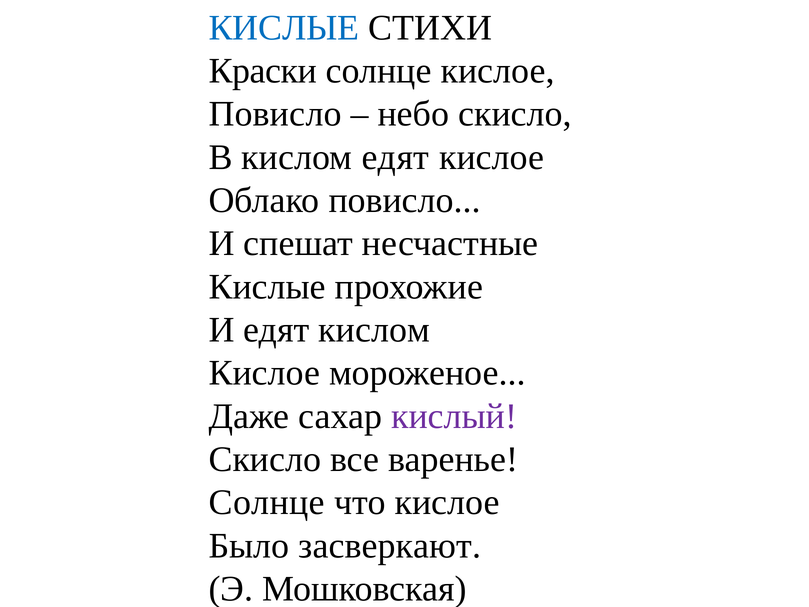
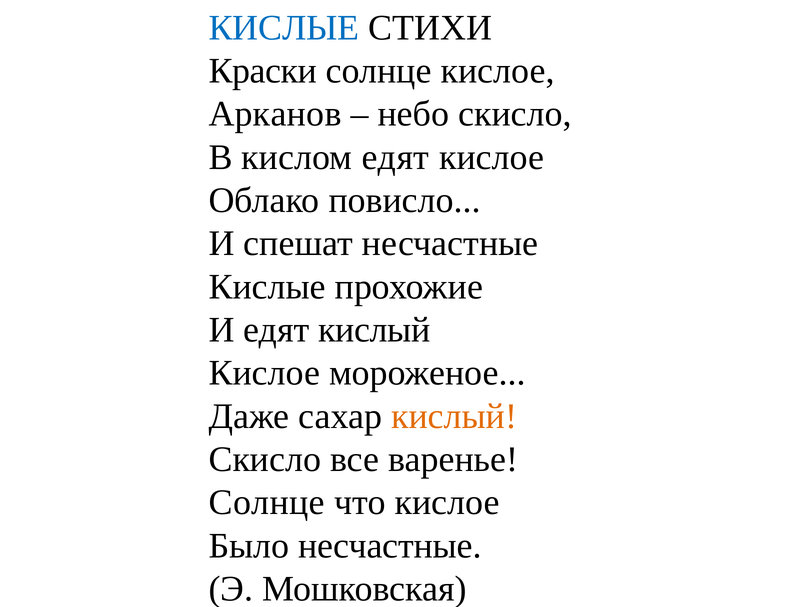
Повисло at (275, 114): Повисло -> Арканов
едят кислом: кислом -> кислый
кислый at (454, 416) colour: purple -> orange
Было засверкают: засверкают -> несчастные
